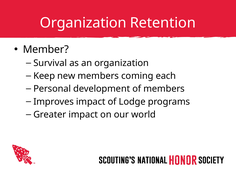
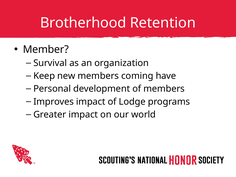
Organization at (83, 23): Organization -> Brotherhood
each: each -> have
